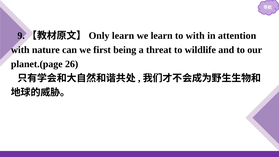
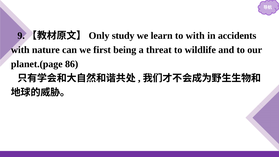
learn at (123, 36): learn -> study
attention: attention -> accidents
26: 26 -> 86
